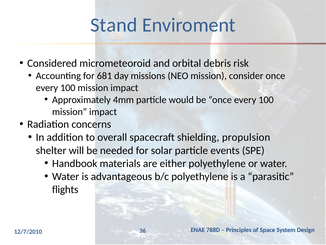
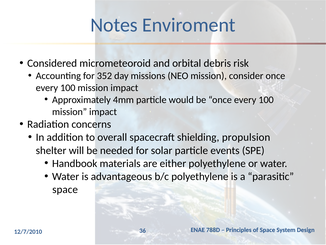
Stand: Stand -> Notes
681: 681 -> 352
flights at (65, 189): flights -> space
